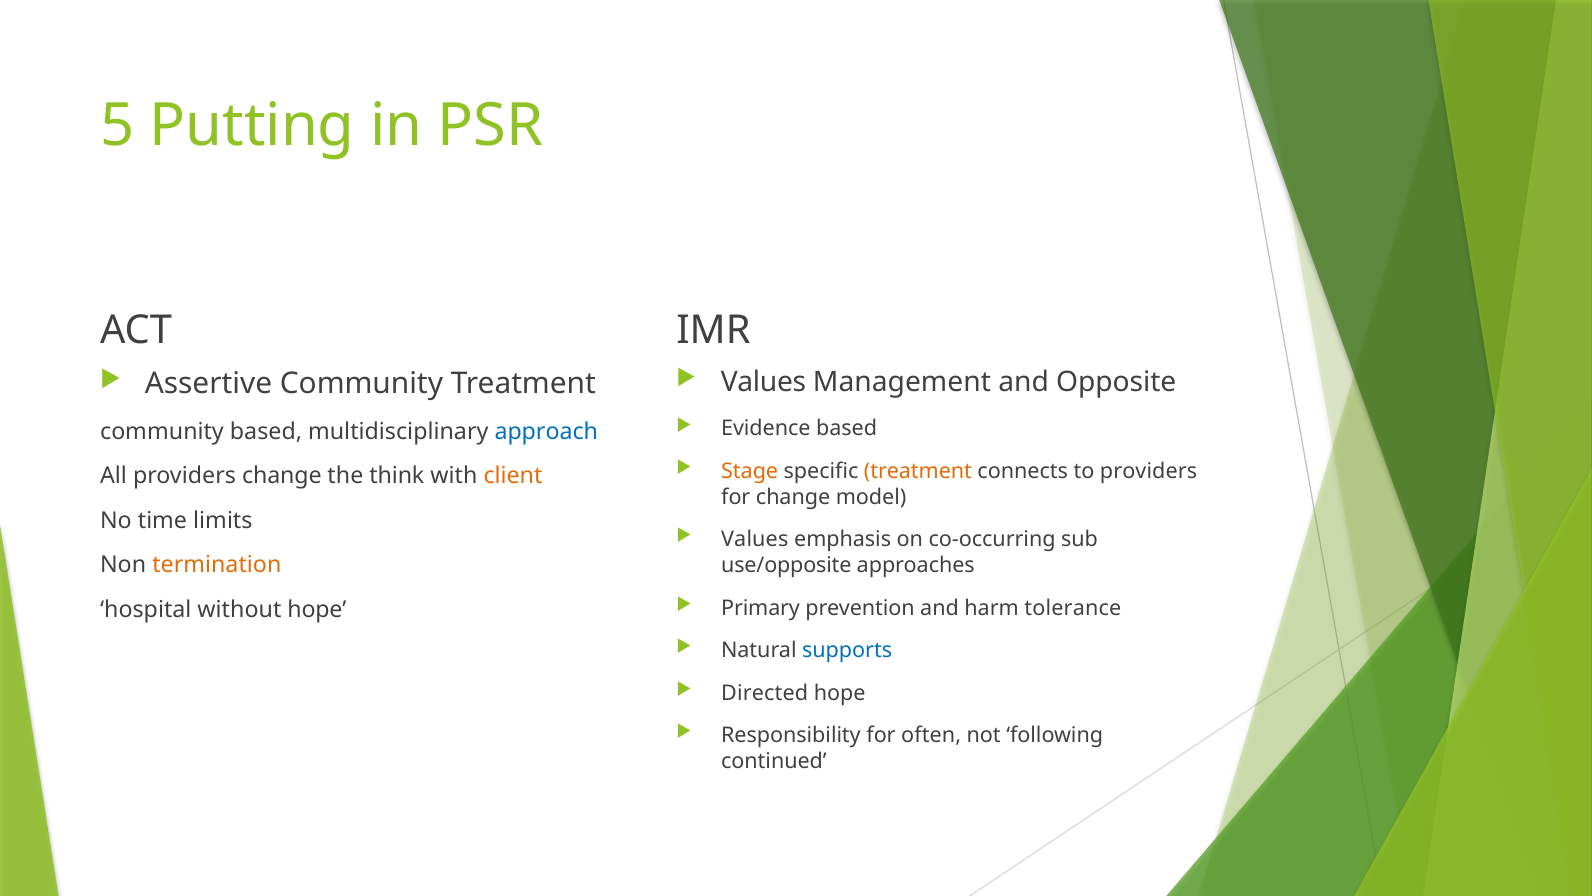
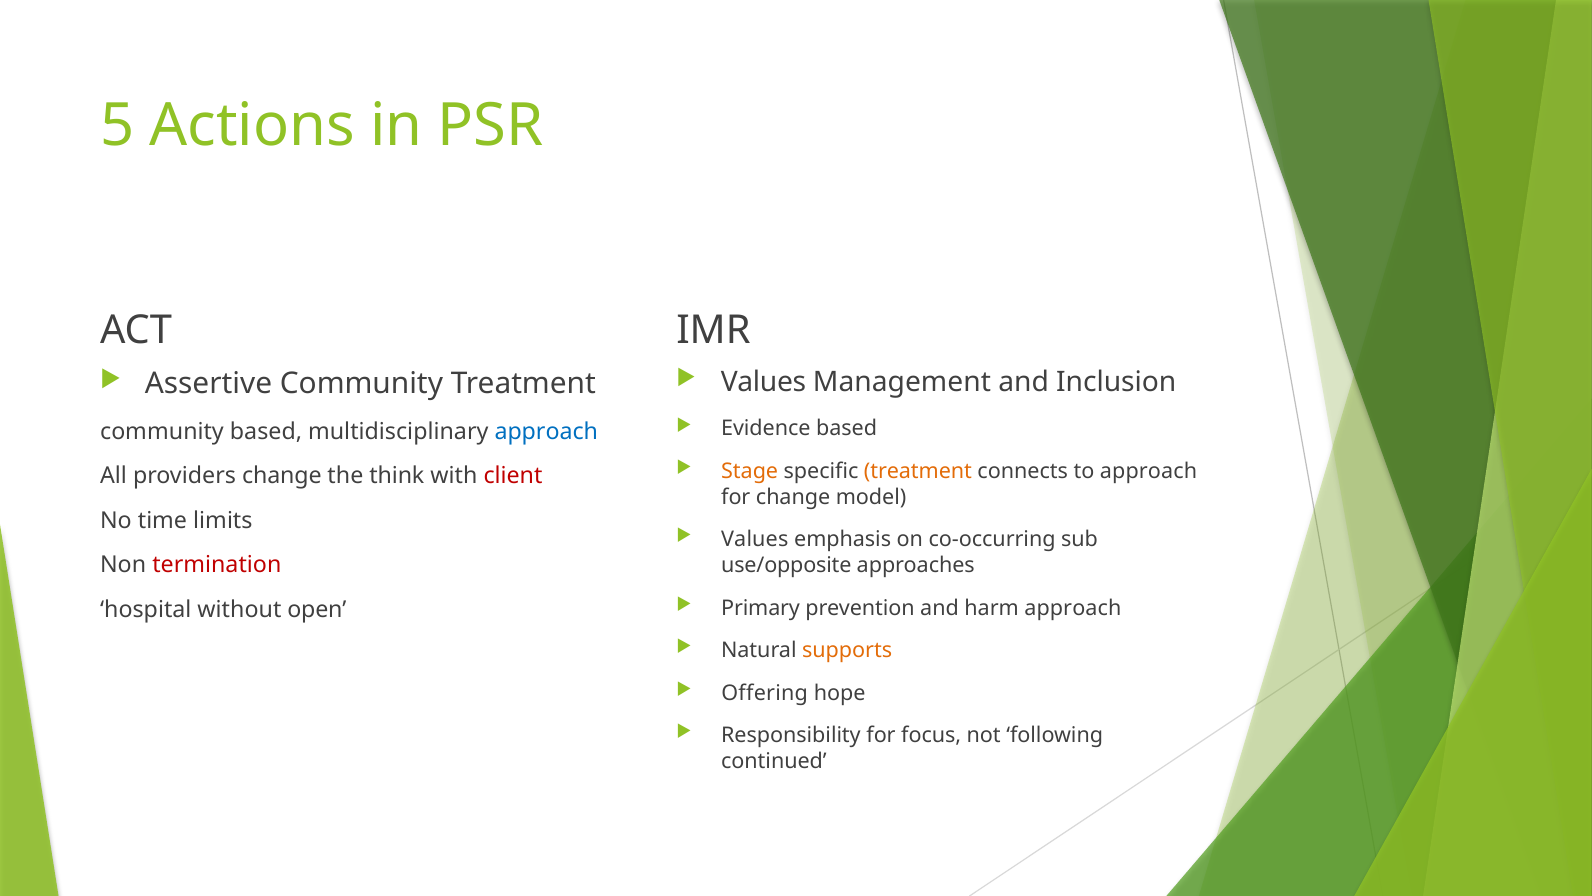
Putting: Putting -> Actions
Opposite: Opposite -> Inclusion
to providers: providers -> approach
client colour: orange -> red
termination colour: orange -> red
harm tolerance: tolerance -> approach
without hope: hope -> open
supports colour: blue -> orange
Directed: Directed -> Offering
often: often -> focus
